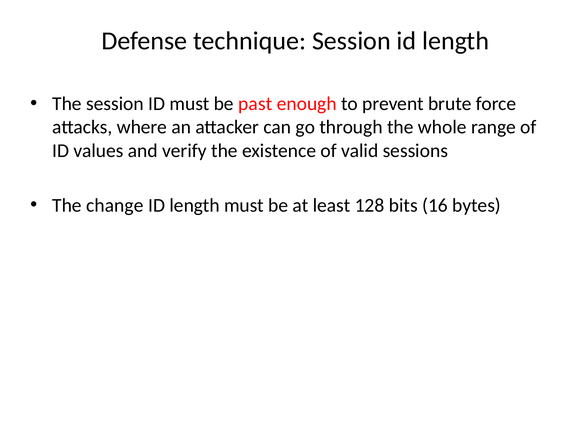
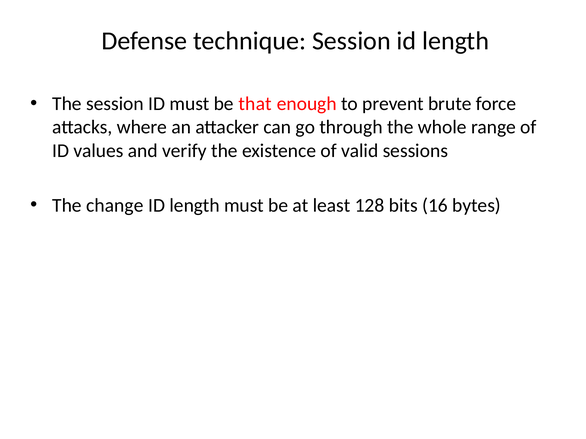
past: past -> that
